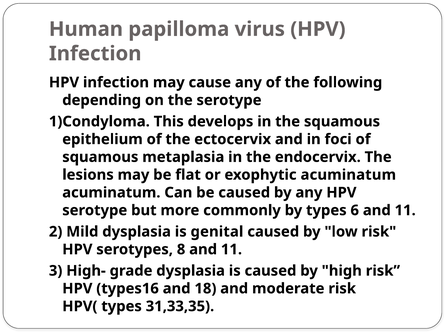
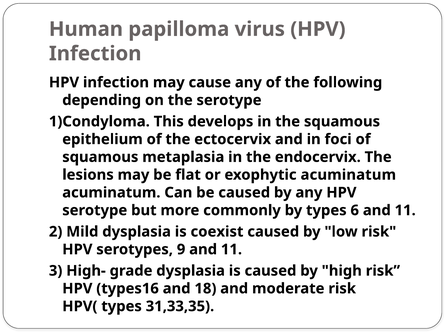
genital: genital -> coexist
8: 8 -> 9
